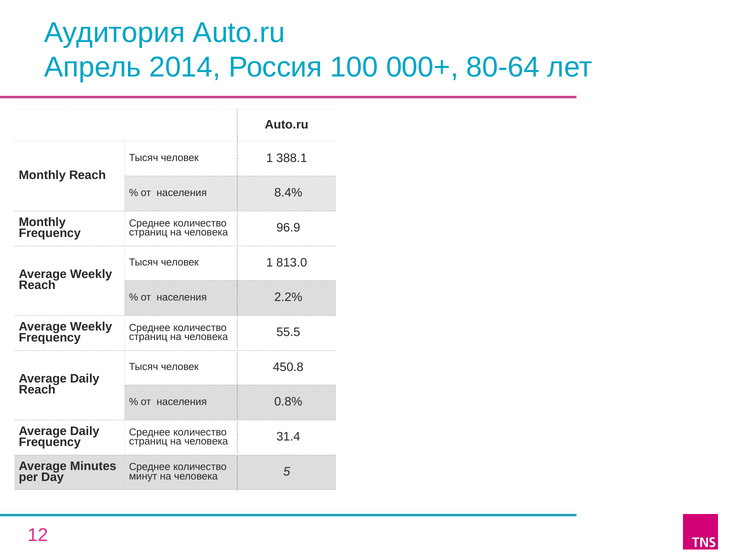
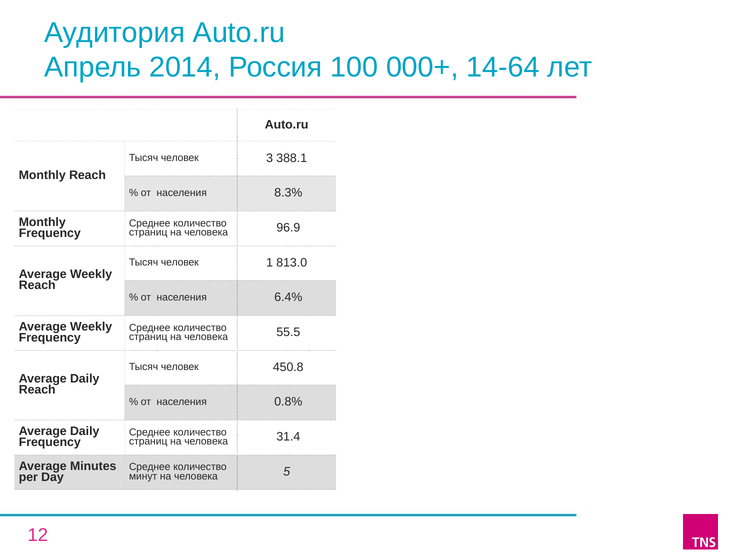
80-64: 80-64 -> 14-64
1 at (270, 158): 1 -> 3
8.4%: 8.4% -> 8.3%
2.2%: 2.2% -> 6.4%
